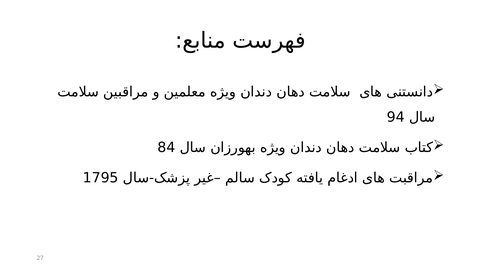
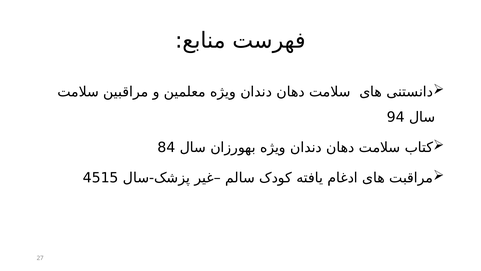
1795: 1795 -> 4515
